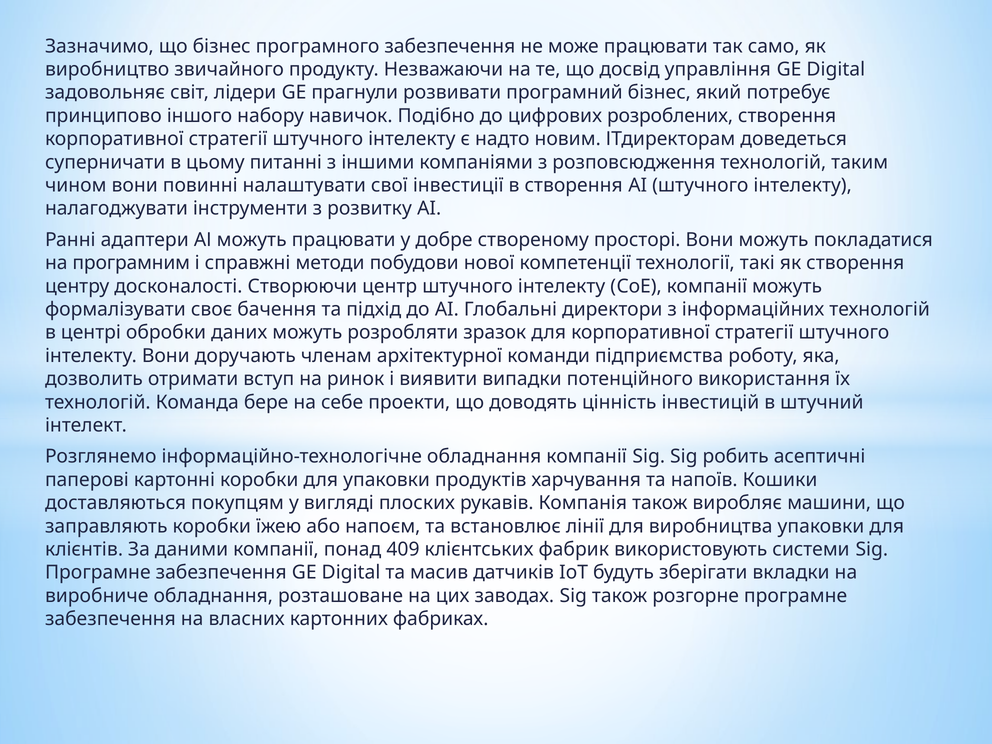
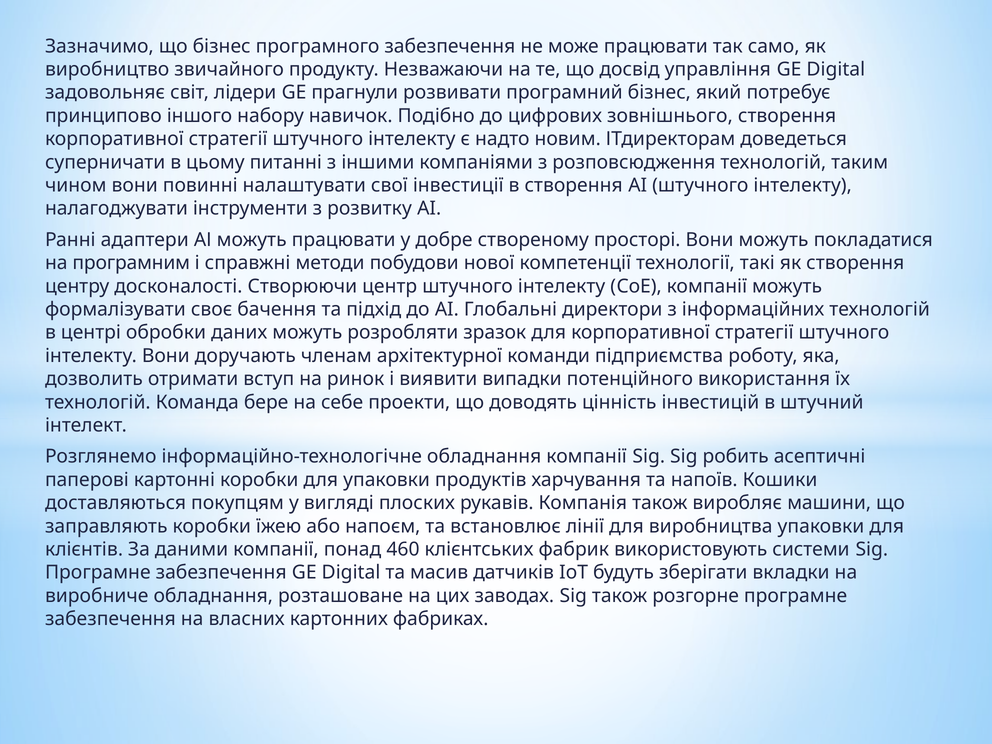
розроблених: розроблених -> зовнішнього
409: 409 -> 460
